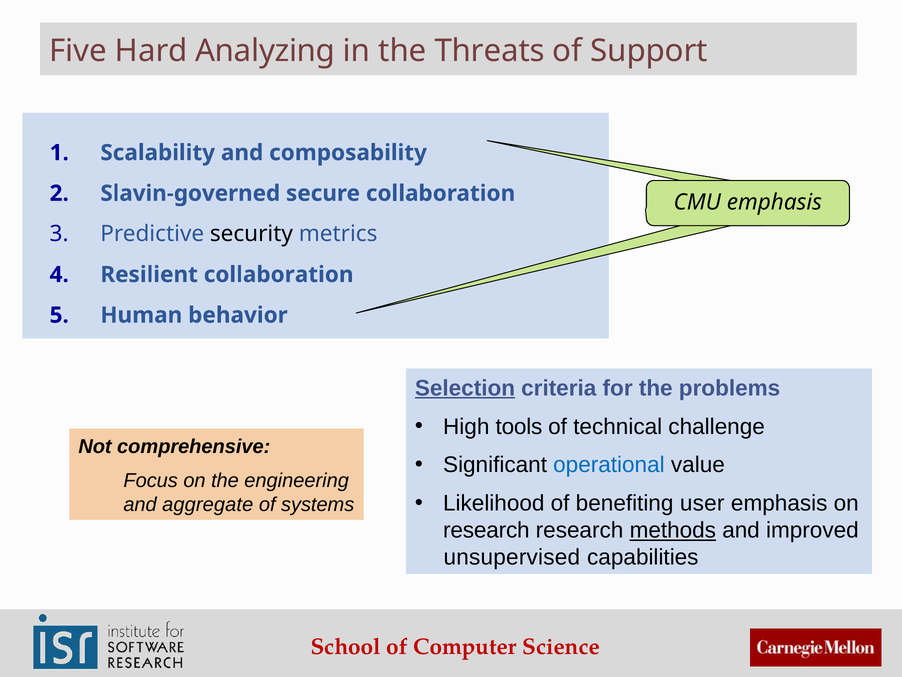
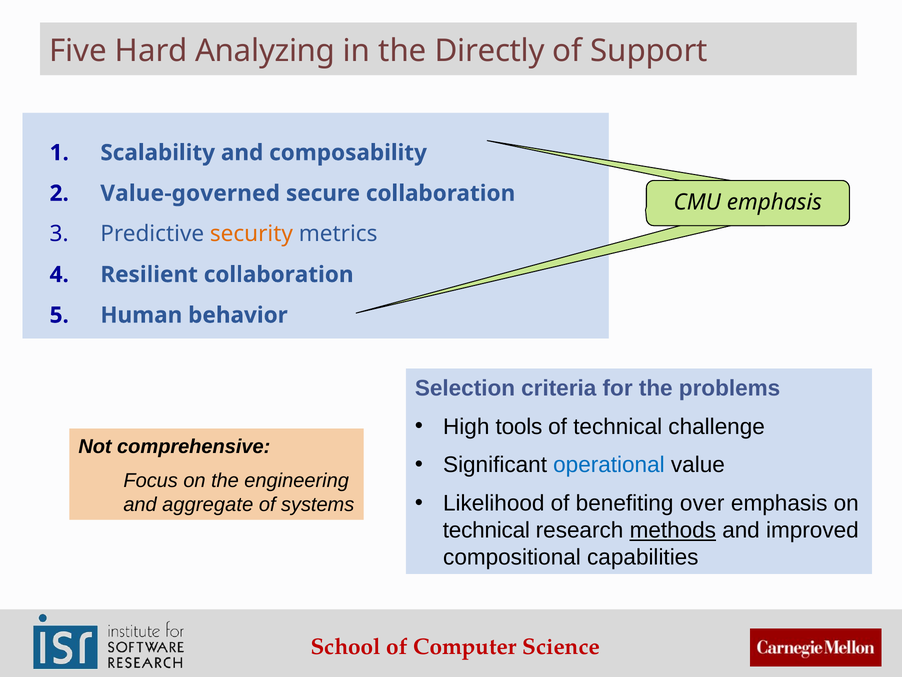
Threats: Threats -> Directly
Slavin-governed: Slavin-governed -> Value-governed
security colour: black -> orange
Selection underline: present -> none
user: user -> over
research at (486, 530): research -> technical
unsupervised: unsupervised -> compositional
